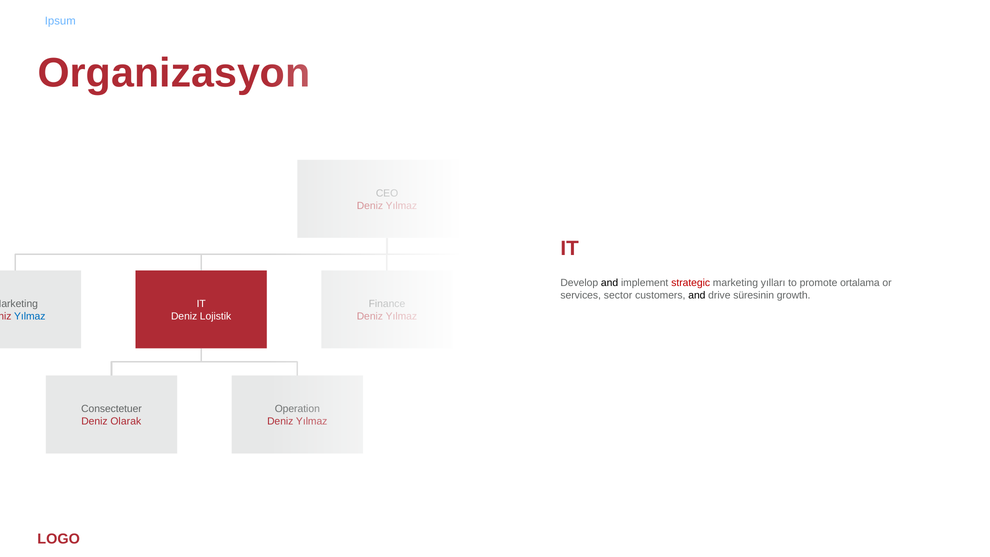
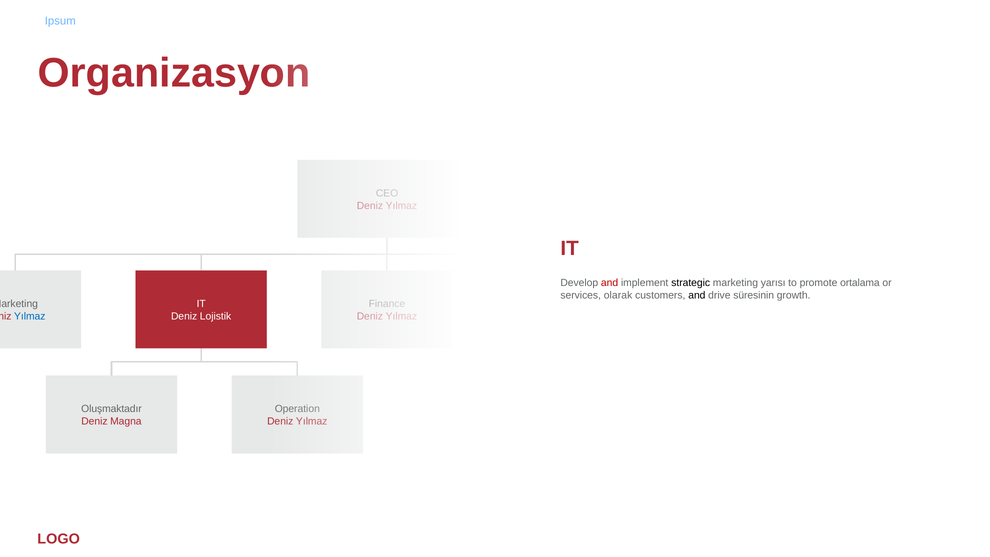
and at (610, 283) colour: black -> red
strategic colour: red -> black
yılları: yılları -> yarısı
sector: sector -> olarak
Consectetuer: Consectetuer -> Oluşmaktadır
Olarak: Olarak -> Magna
